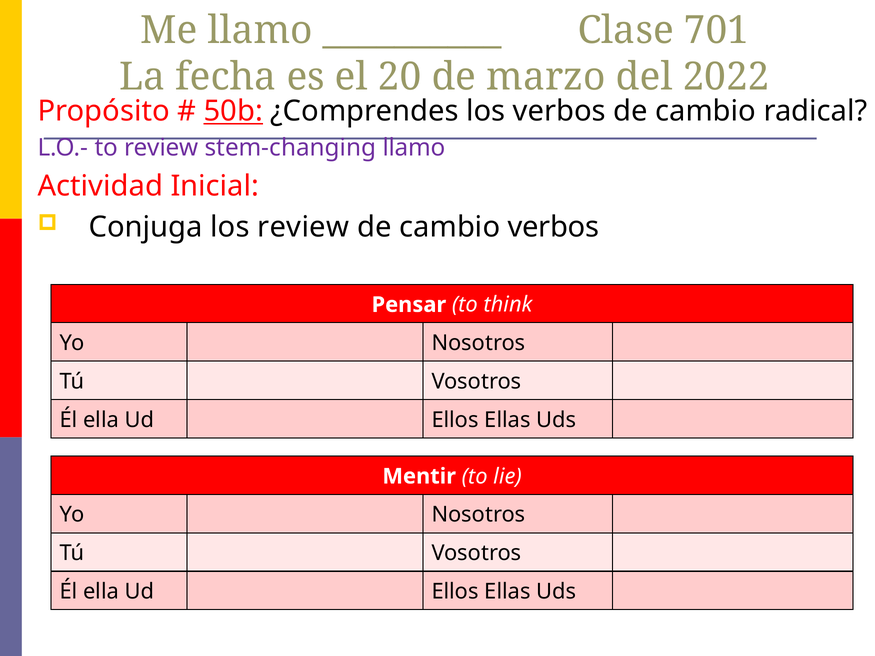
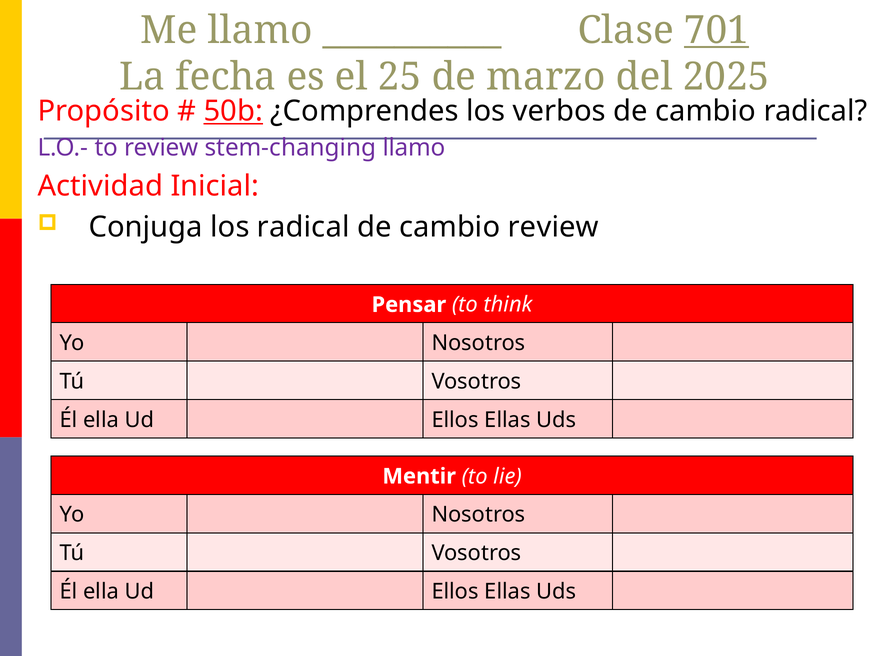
701 underline: none -> present
20: 20 -> 25
2022: 2022 -> 2025
los review: review -> radical
cambio verbos: verbos -> review
